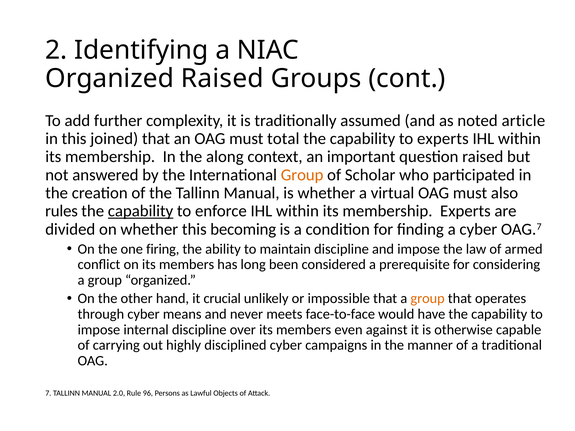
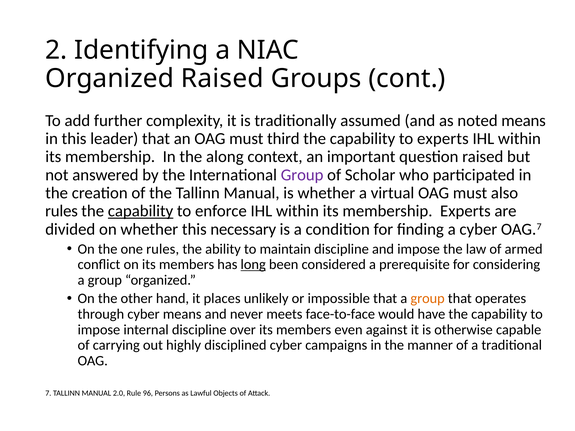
noted article: article -> means
joined: joined -> leader
total: total -> third
Group at (302, 175) colour: orange -> purple
becoming: becoming -> necessary
one firing: firing -> rules
long underline: none -> present
crucial: crucial -> places
